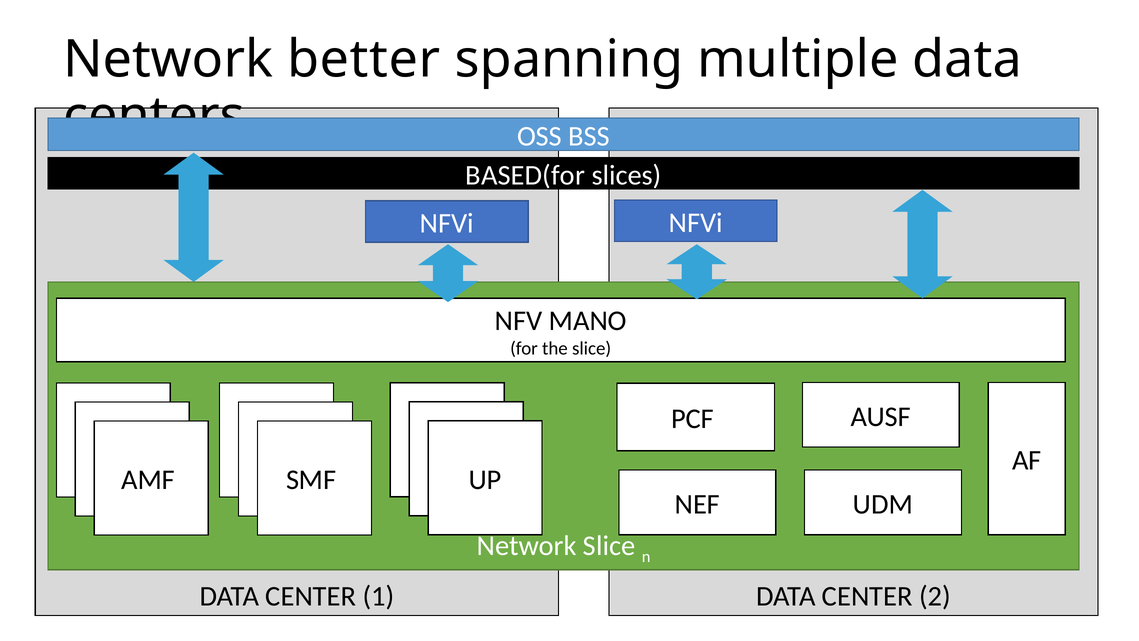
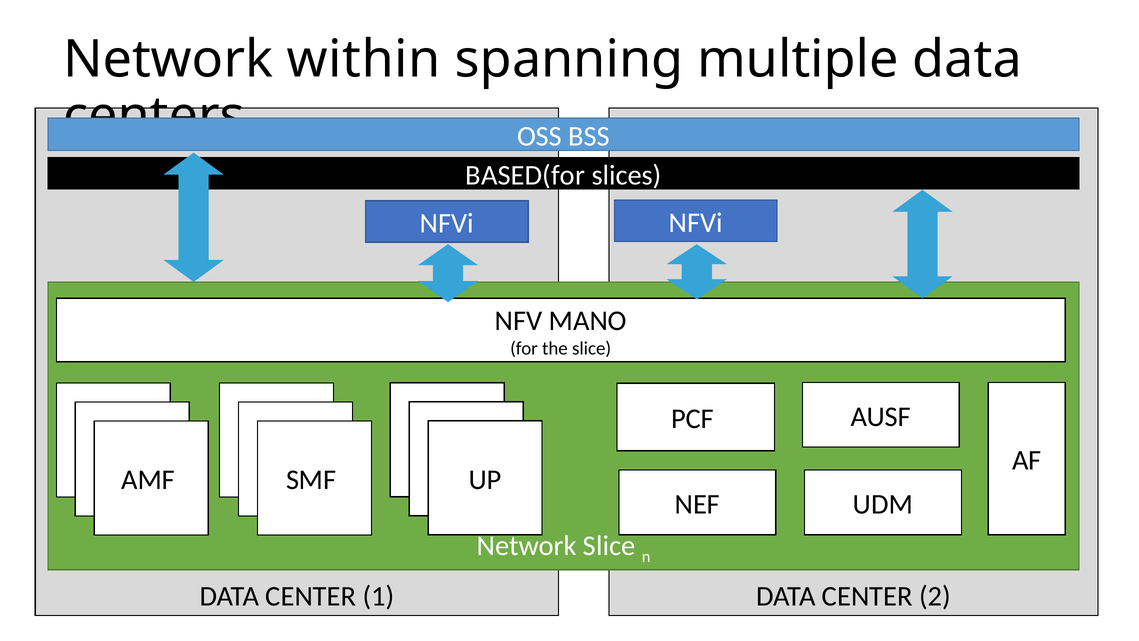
better: better -> within
